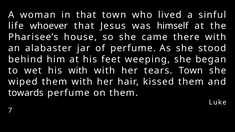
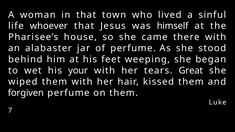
his with: with -> your
tears Town: Town -> Great
towards: towards -> forgiven
